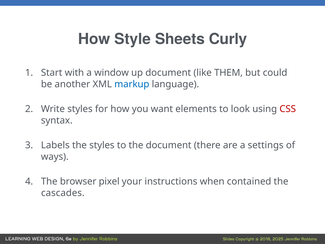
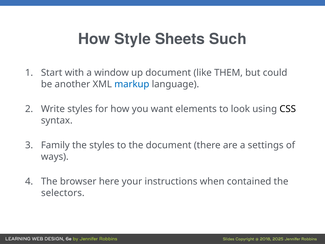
Curly: Curly -> Such
CSS colour: red -> black
Labels: Labels -> Family
pixel: pixel -> here
cascades: cascades -> selectors
